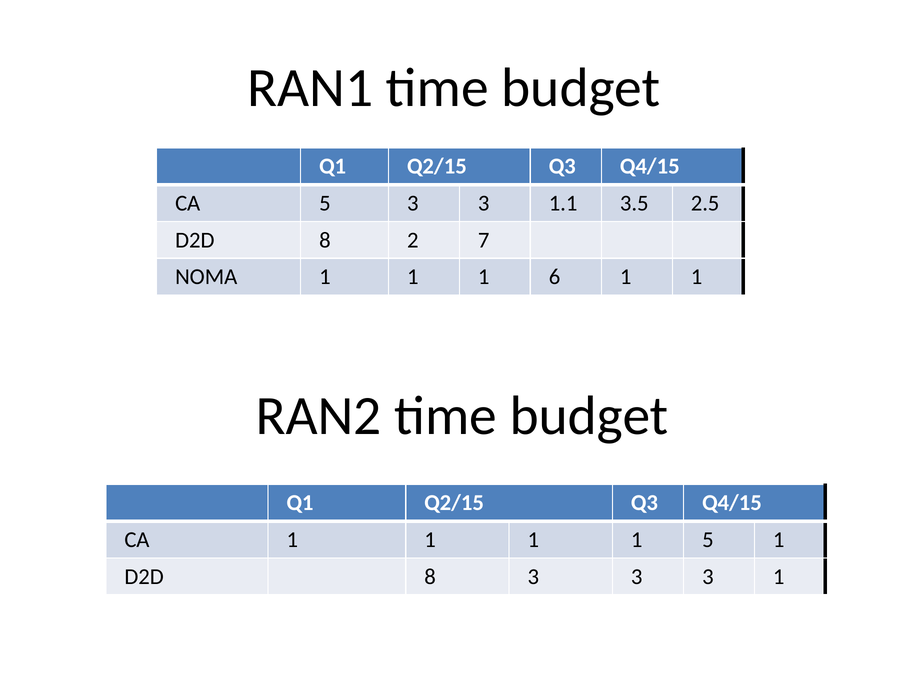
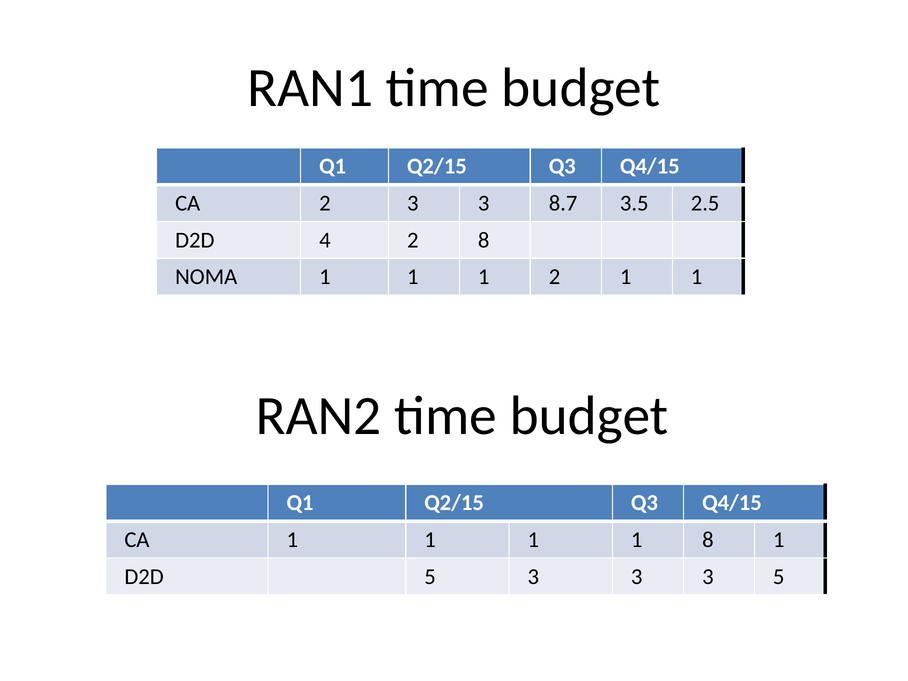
CA 5: 5 -> 2
1.1: 1.1 -> 8.7
8 at (325, 240): 8 -> 4
2 7: 7 -> 8
1 6: 6 -> 2
1 5: 5 -> 8
8 at (430, 577): 8 -> 5
3 1: 1 -> 5
